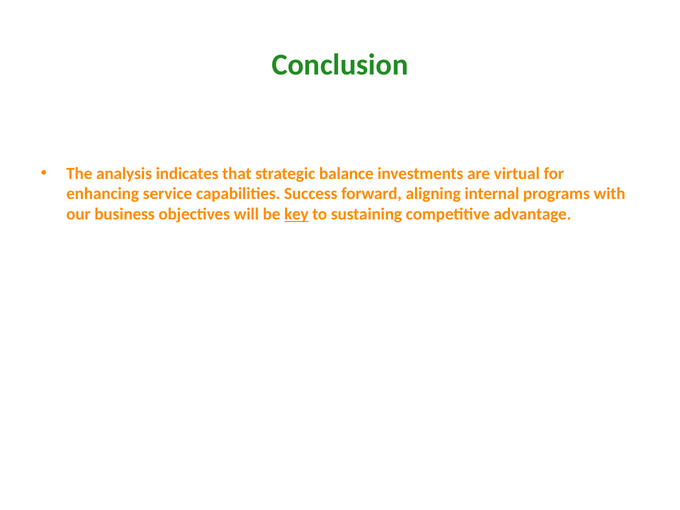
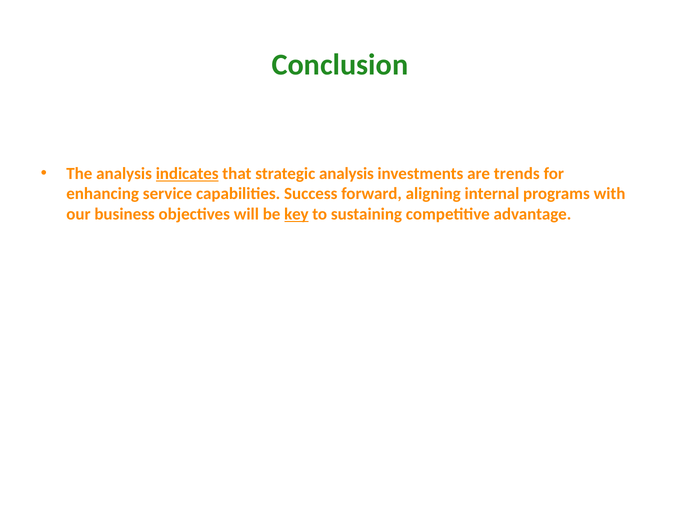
indicates underline: none -> present
strategic balance: balance -> analysis
virtual: virtual -> trends
